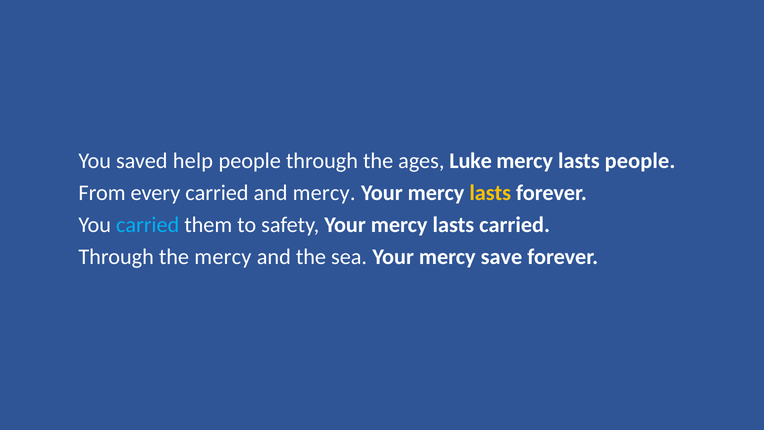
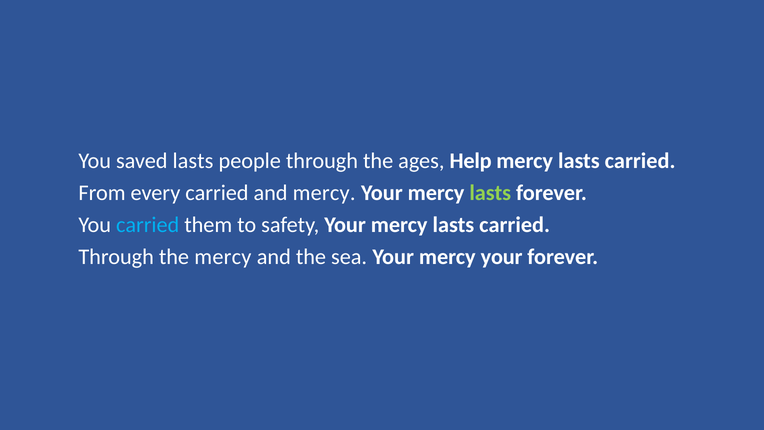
saved help: help -> lasts
Luke: Luke -> Help
people at (640, 161): people -> carried
lasts at (490, 193) colour: yellow -> light green
Your mercy save: save -> your
